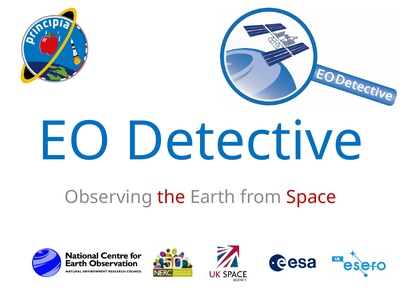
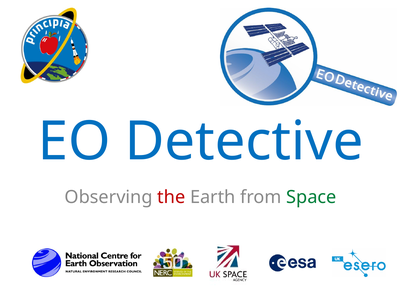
Space colour: red -> green
